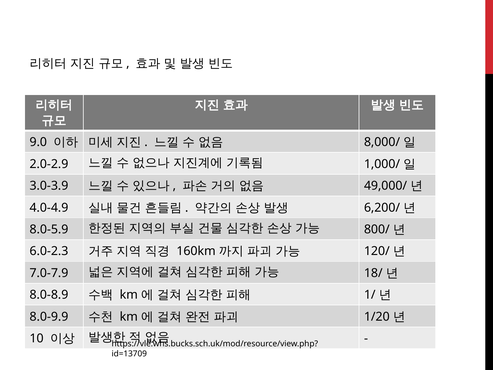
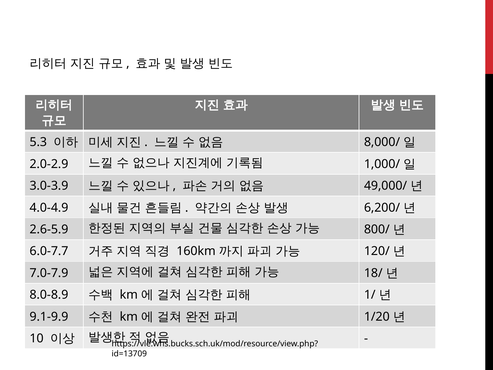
9.0: 9.0 -> 5.3
8.0-5.9: 8.0-5.9 -> 2.6-5.9
6.0-2.3: 6.0-2.3 -> 6.0-7.7
8.0-9.9: 8.0-9.9 -> 9.1-9.9
